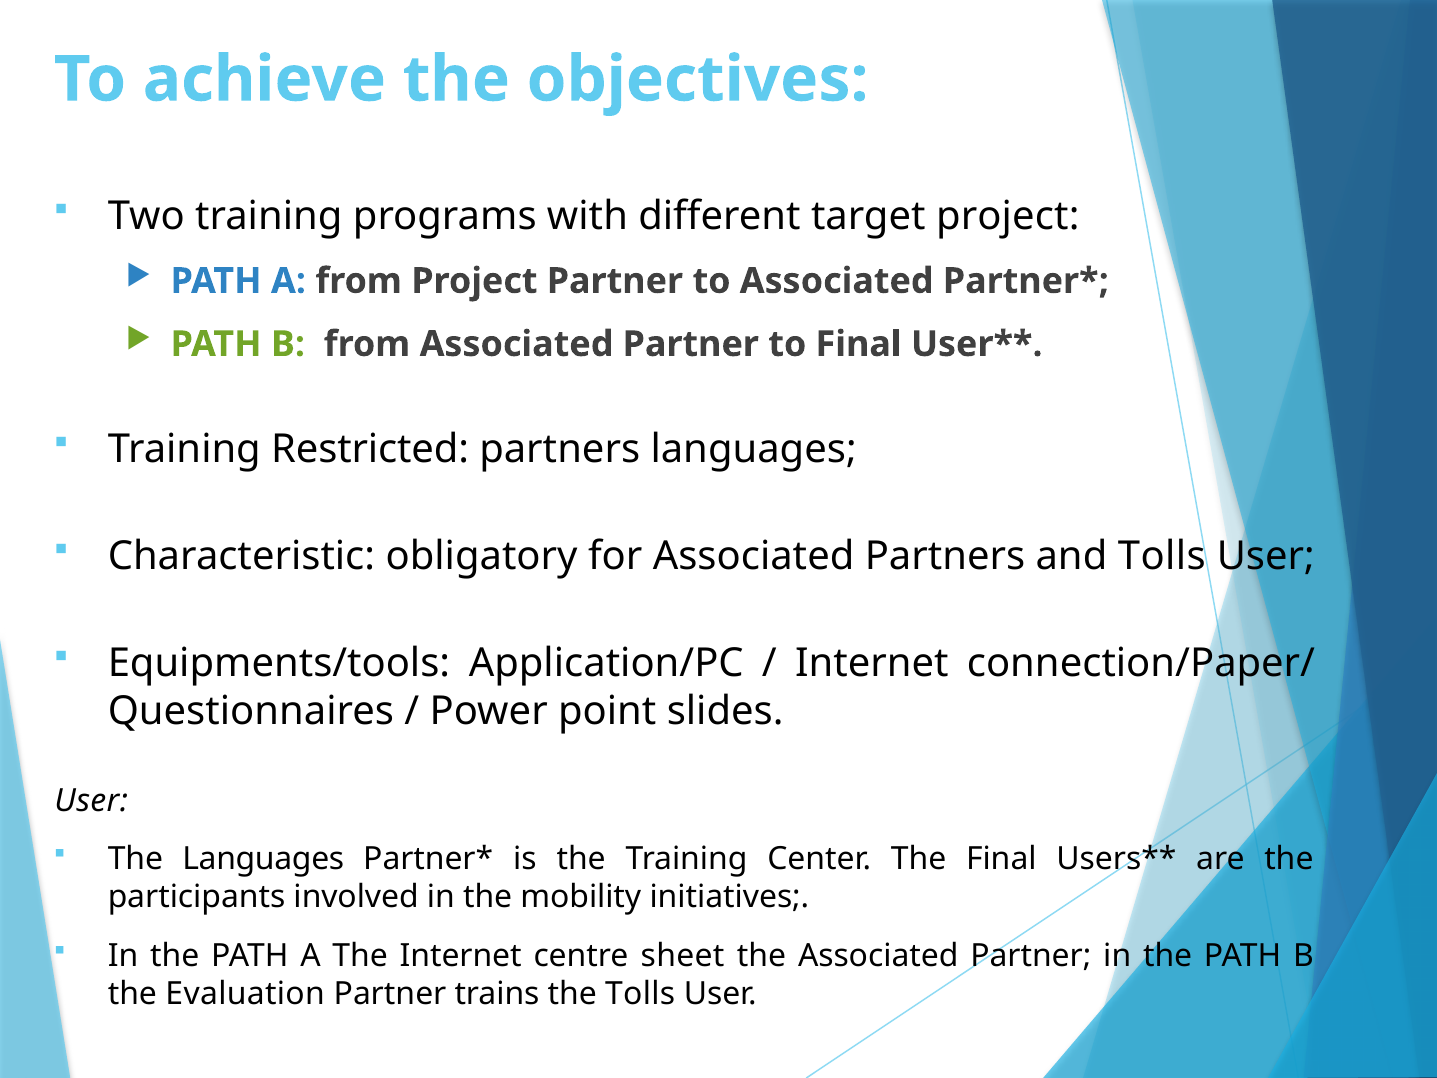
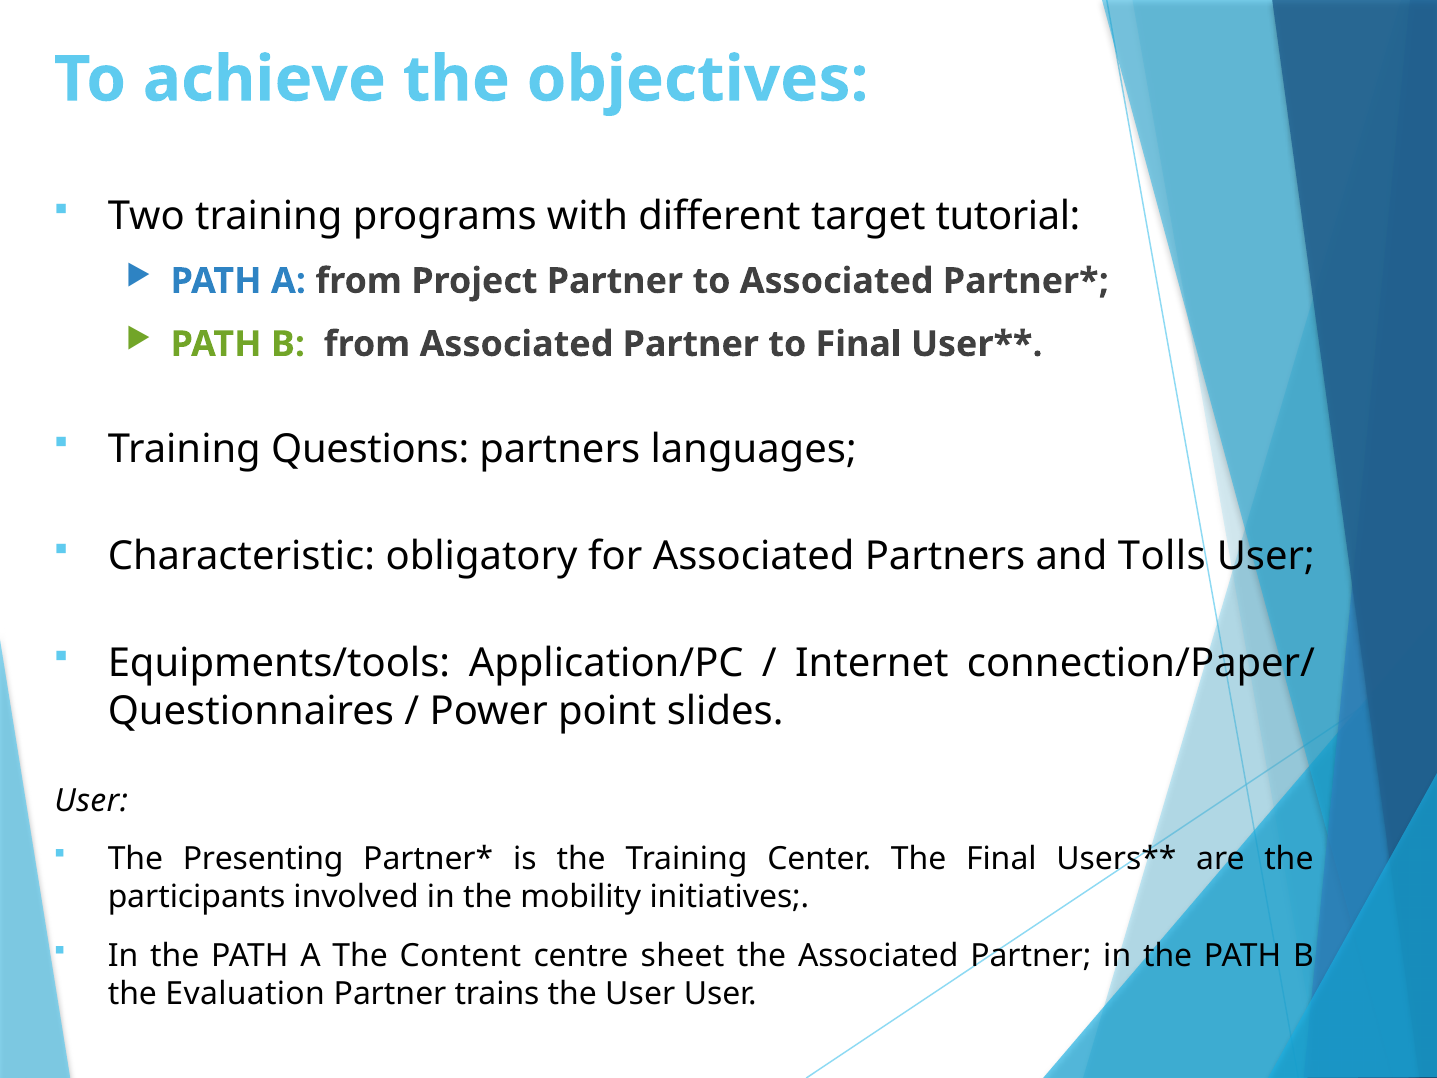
target project: project -> tutorial
Restricted: Restricted -> Questions
The Languages: Languages -> Presenting
The Internet: Internet -> Content
the Tolls: Tolls -> User
